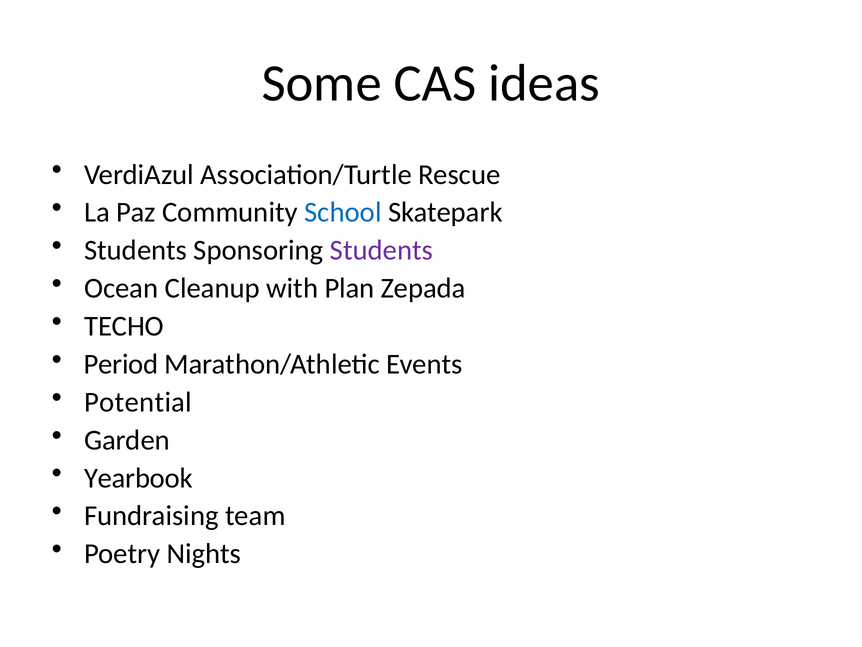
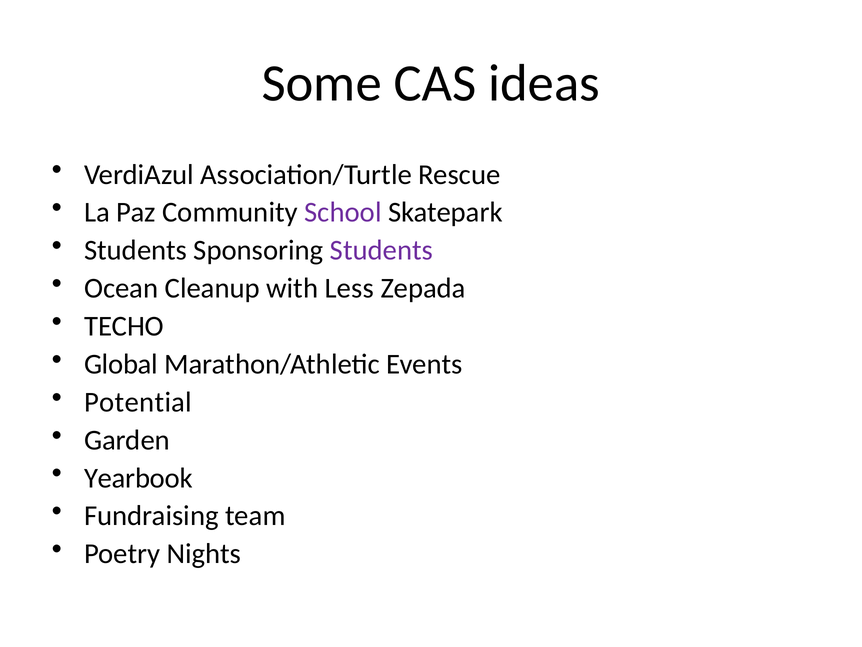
School colour: blue -> purple
Plan: Plan -> Less
Period: Period -> Global
